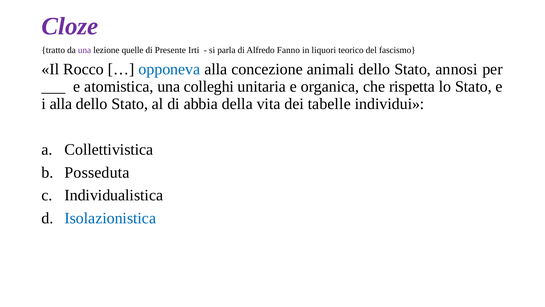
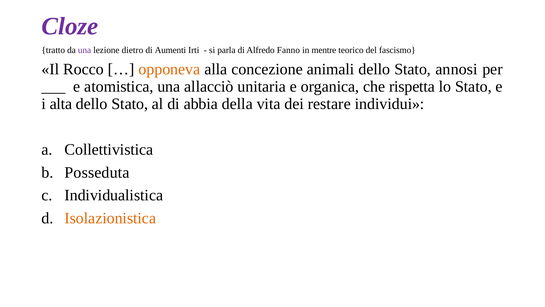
quelle: quelle -> dietro
Presente: Presente -> Aumenti
liquori: liquori -> mentre
opponeva colour: blue -> orange
colleghi: colleghi -> allacciò
i alla: alla -> alta
tabelle: tabelle -> restare
Isolazionistica colour: blue -> orange
